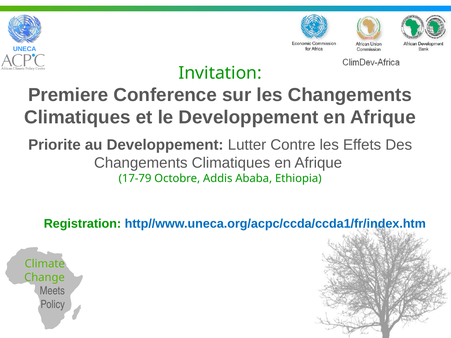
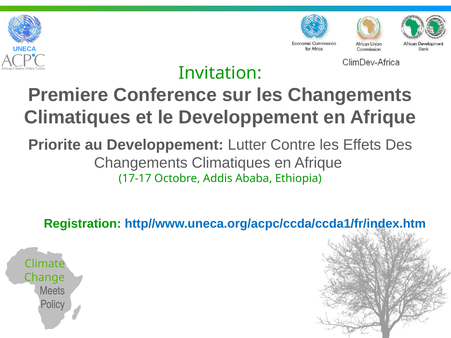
17-79: 17-79 -> 17-17
